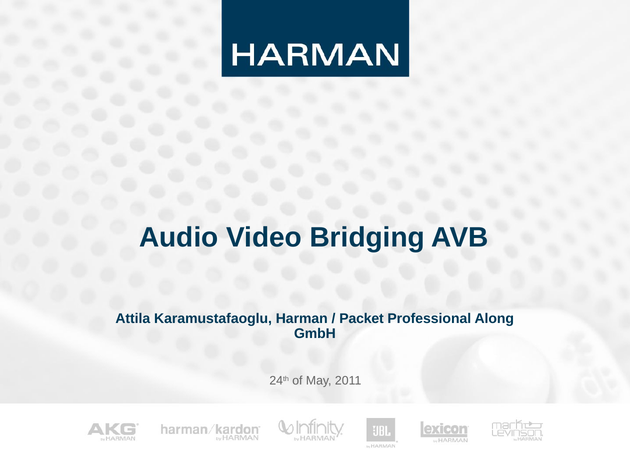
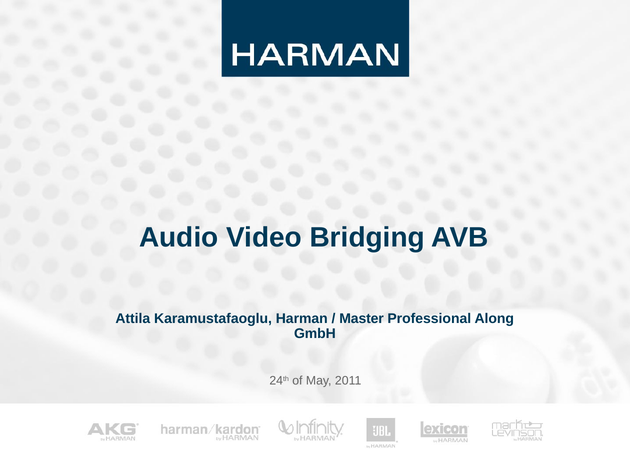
Packet: Packet -> Master
